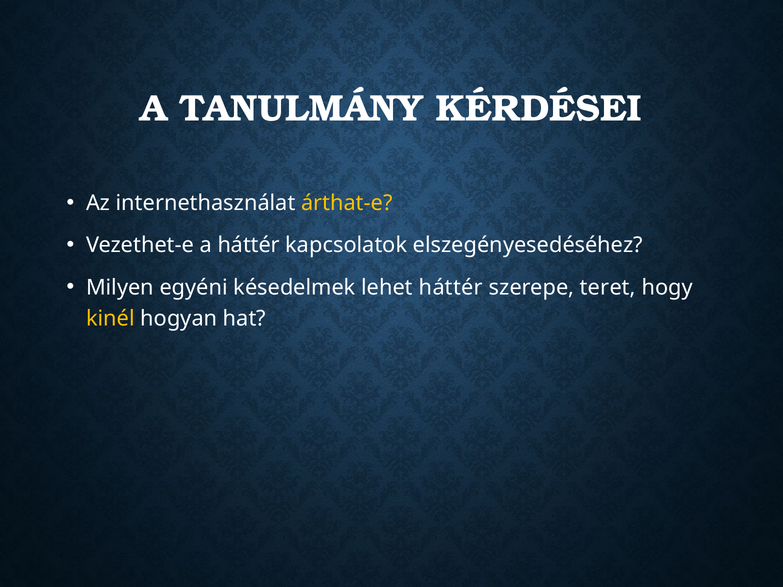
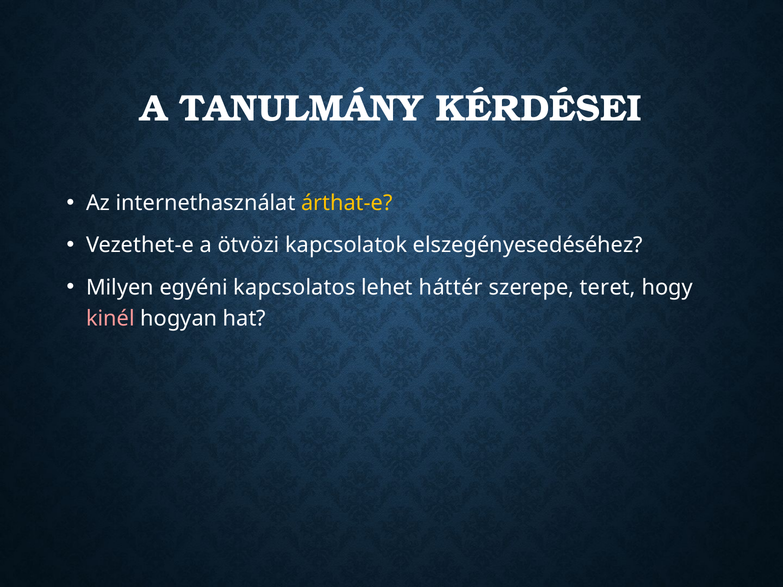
a háttér: háttér -> ötvözi
késedelmek: késedelmek -> kapcsolatos
kinél colour: yellow -> pink
